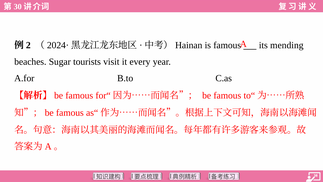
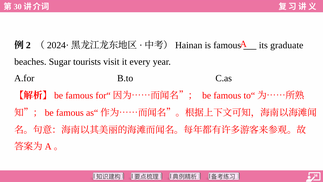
mending: mending -> graduate
